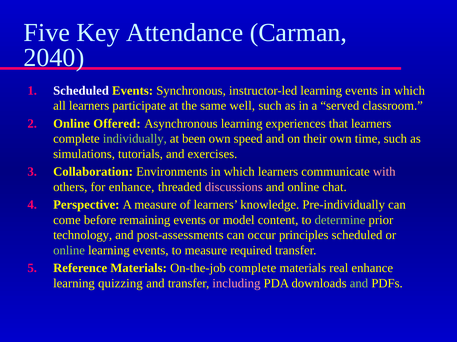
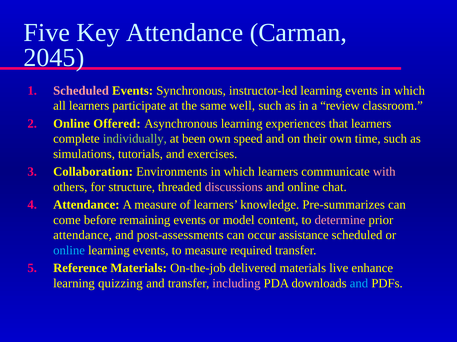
2040: 2040 -> 2045
Scheduled at (81, 91) colour: white -> pink
served: served -> review
for enhance: enhance -> structure
Perspective at (86, 205): Perspective -> Attendance
Pre-individually: Pre-individually -> Pre-summarizes
determine colour: light green -> pink
technology at (83, 236): technology -> attendance
principles: principles -> assistance
online at (69, 251) colour: light green -> light blue
On-the-job complete: complete -> delivered
real: real -> live
and at (359, 284) colour: light green -> light blue
